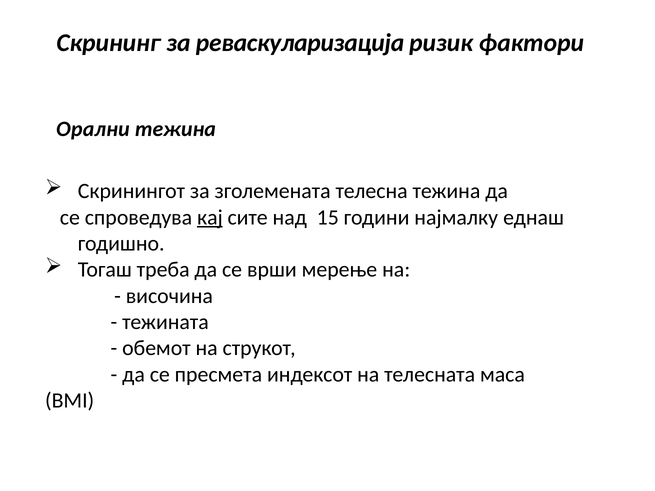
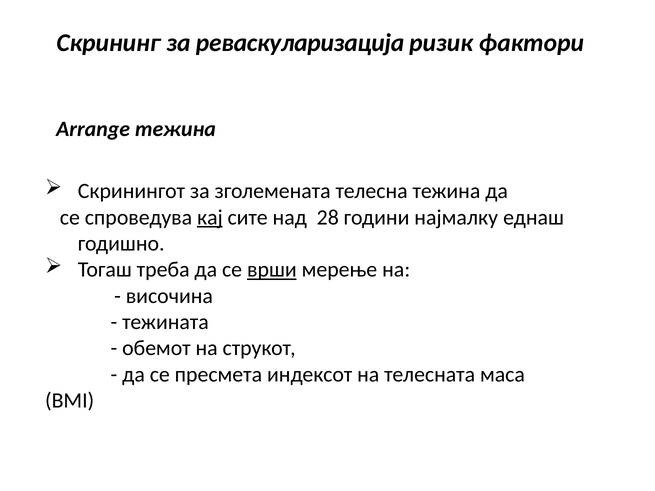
Орални: Орални -> Arrange
15: 15 -> 28
врши underline: none -> present
